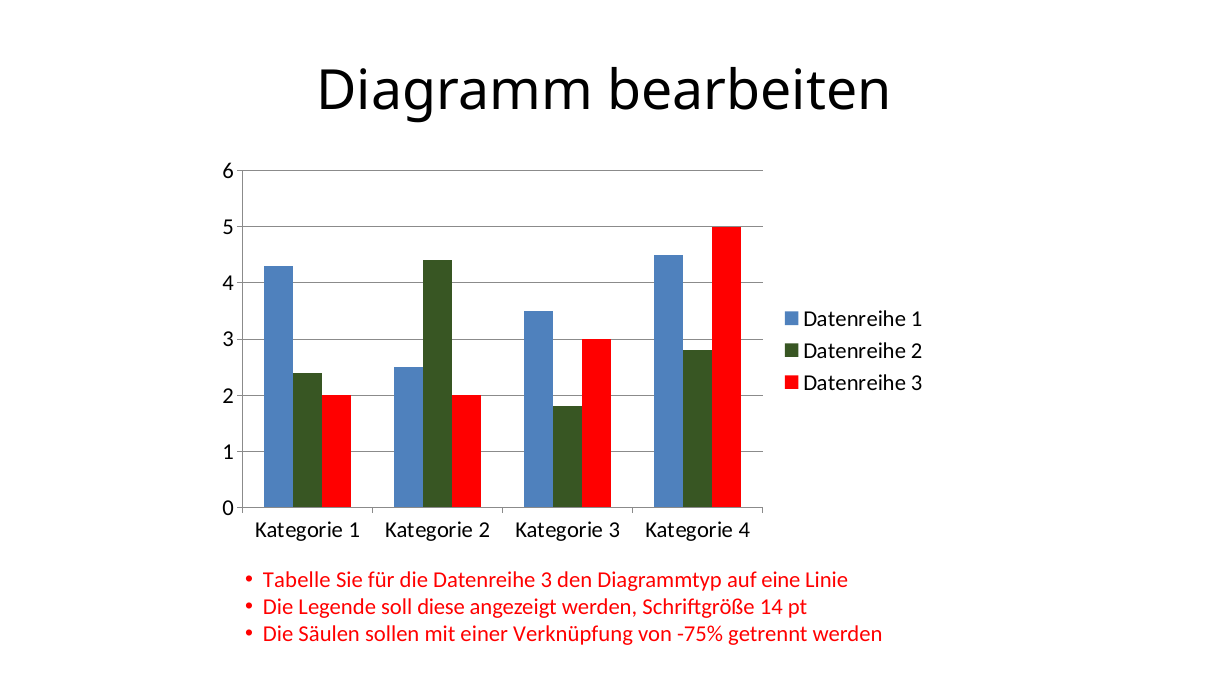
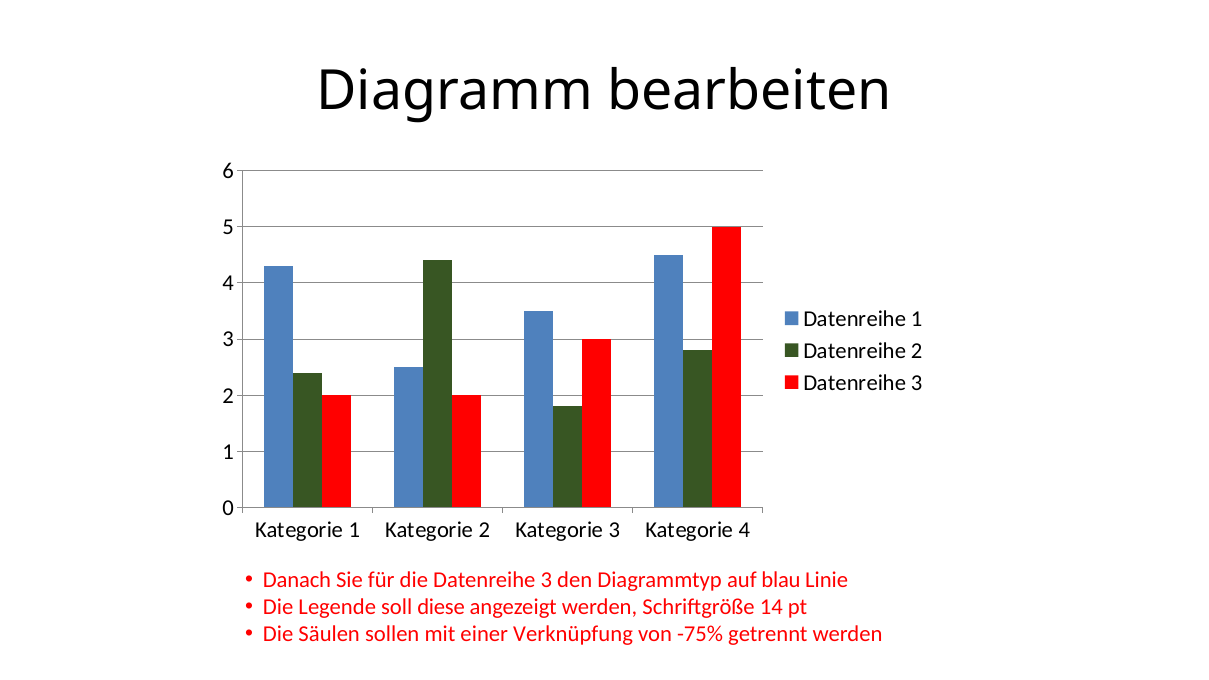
Tabelle: Tabelle -> Danach
eine: eine -> blau
